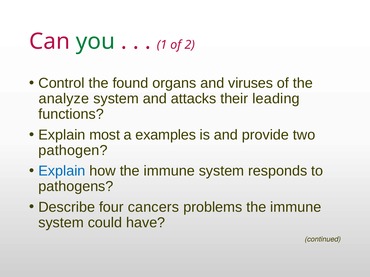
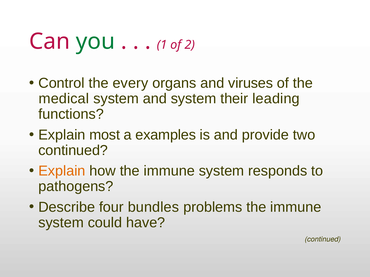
found: found -> every
analyze: analyze -> medical
and attacks: attacks -> system
pathogen at (73, 151): pathogen -> continued
Explain at (62, 171) colour: blue -> orange
cancers: cancers -> bundles
